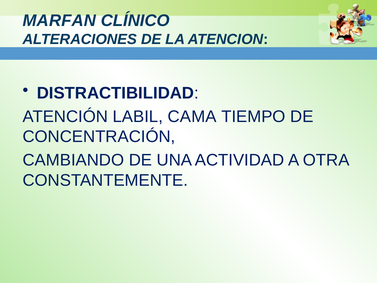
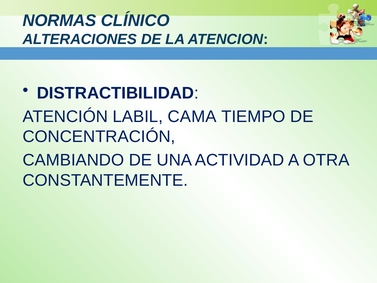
MARFAN: MARFAN -> NORMAS
